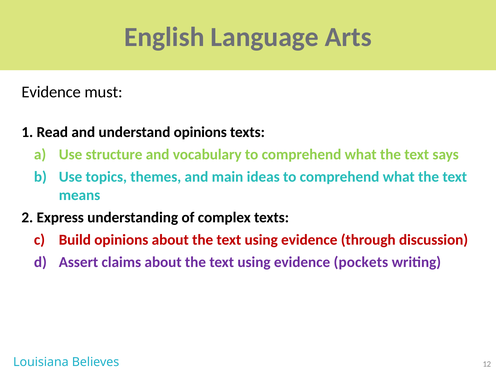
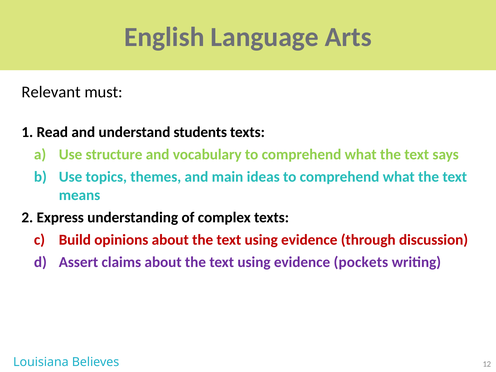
Evidence at (51, 92): Evidence -> Relevant
understand opinions: opinions -> students
